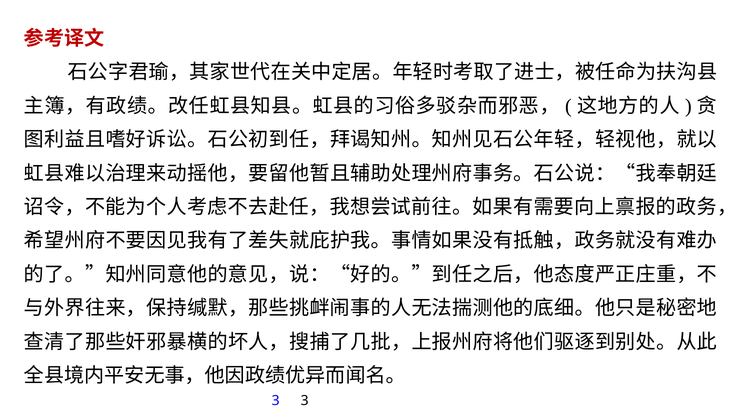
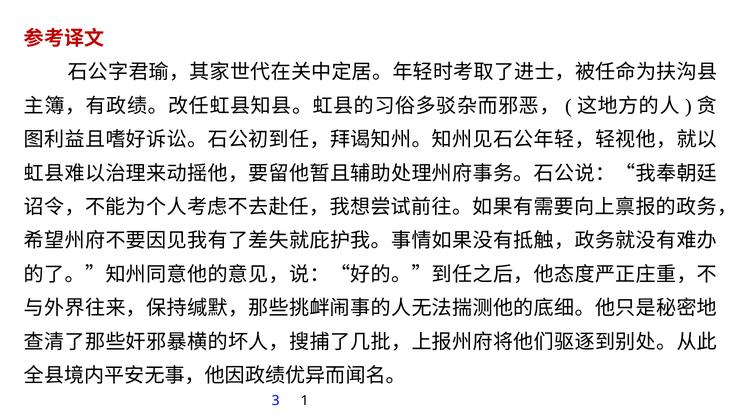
3 3: 3 -> 1
